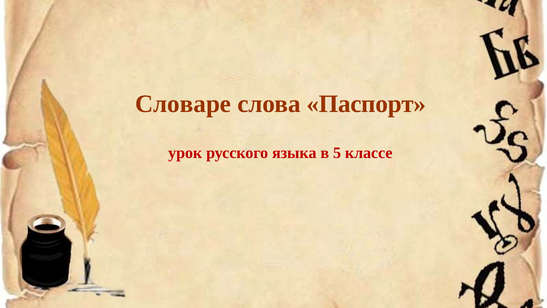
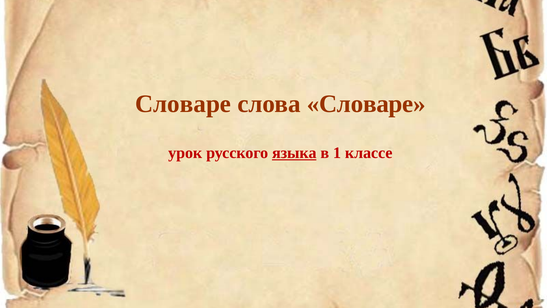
слова Паспорт: Паспорт -> Словаре
языка underline: none -> present
5: 5 -> 1
